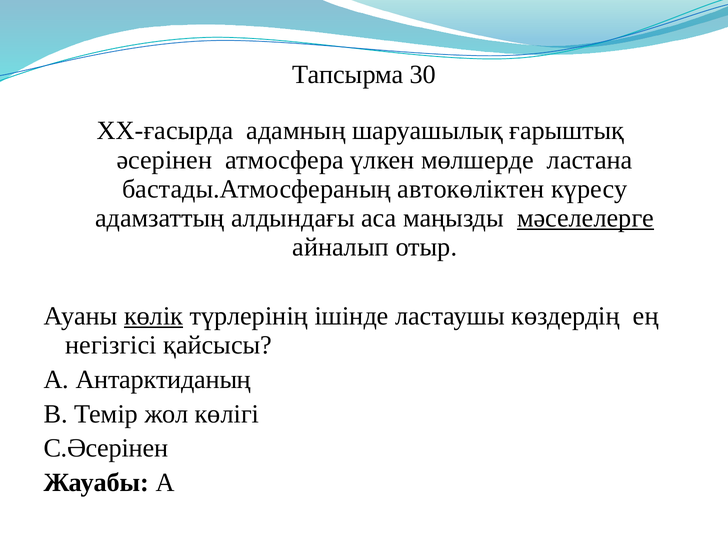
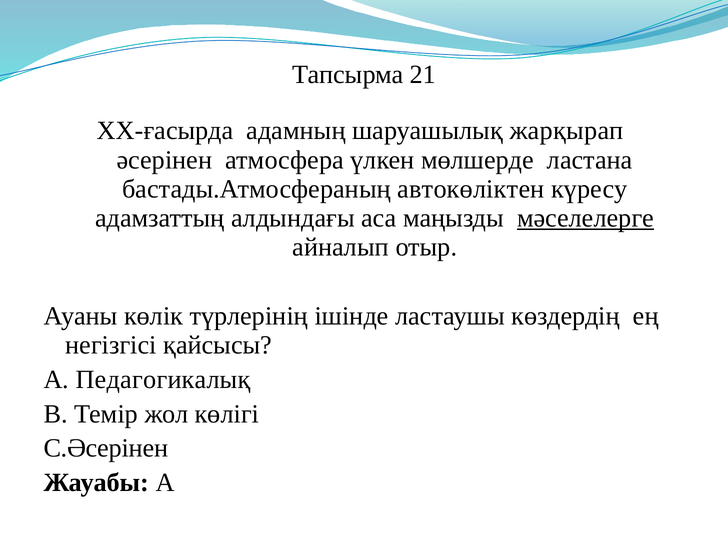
30: 30 -> 21
ғарыштық: ғарыштық -> жарқырап
көлік underline: present -> none
Антарктиданың: Антарктиданың -> Педагогикалық
